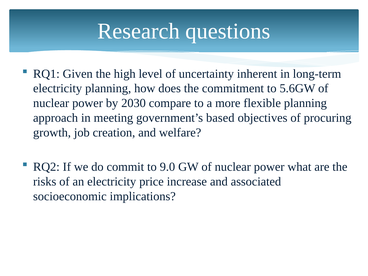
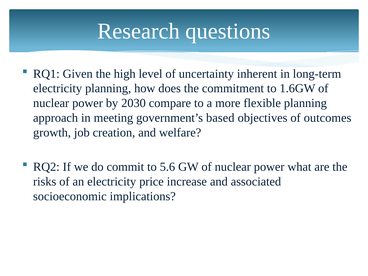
5.6GW: 5.6GW -> 1.6GW
procuring: procuring -> outcomes
9.0: 9.0 -> 5.6
